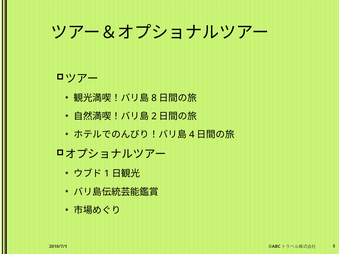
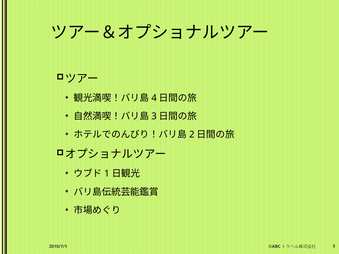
8: 8 -> 4
2: 2 -> 3
4: 4 -> 2
